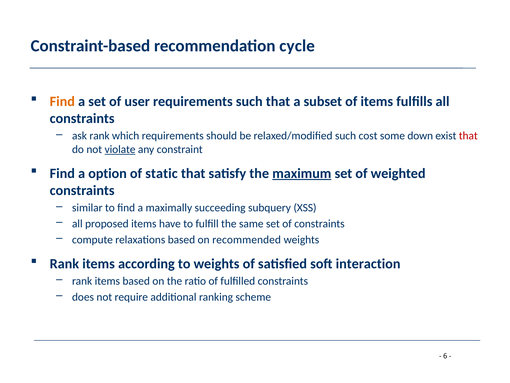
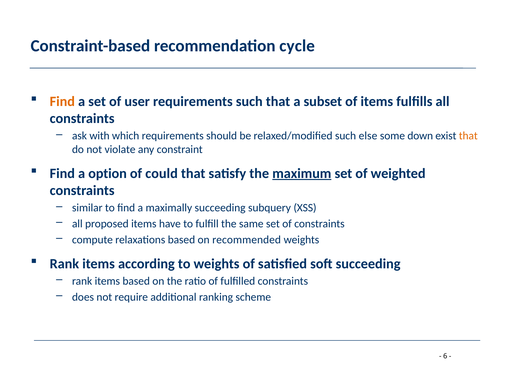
ask rank: rank -> with
cost: cost -> else
that at (468, 136) colour: red -> orange
violate underline: present -> none
static: static -> could
soft interaction: interaction -> succeeding
